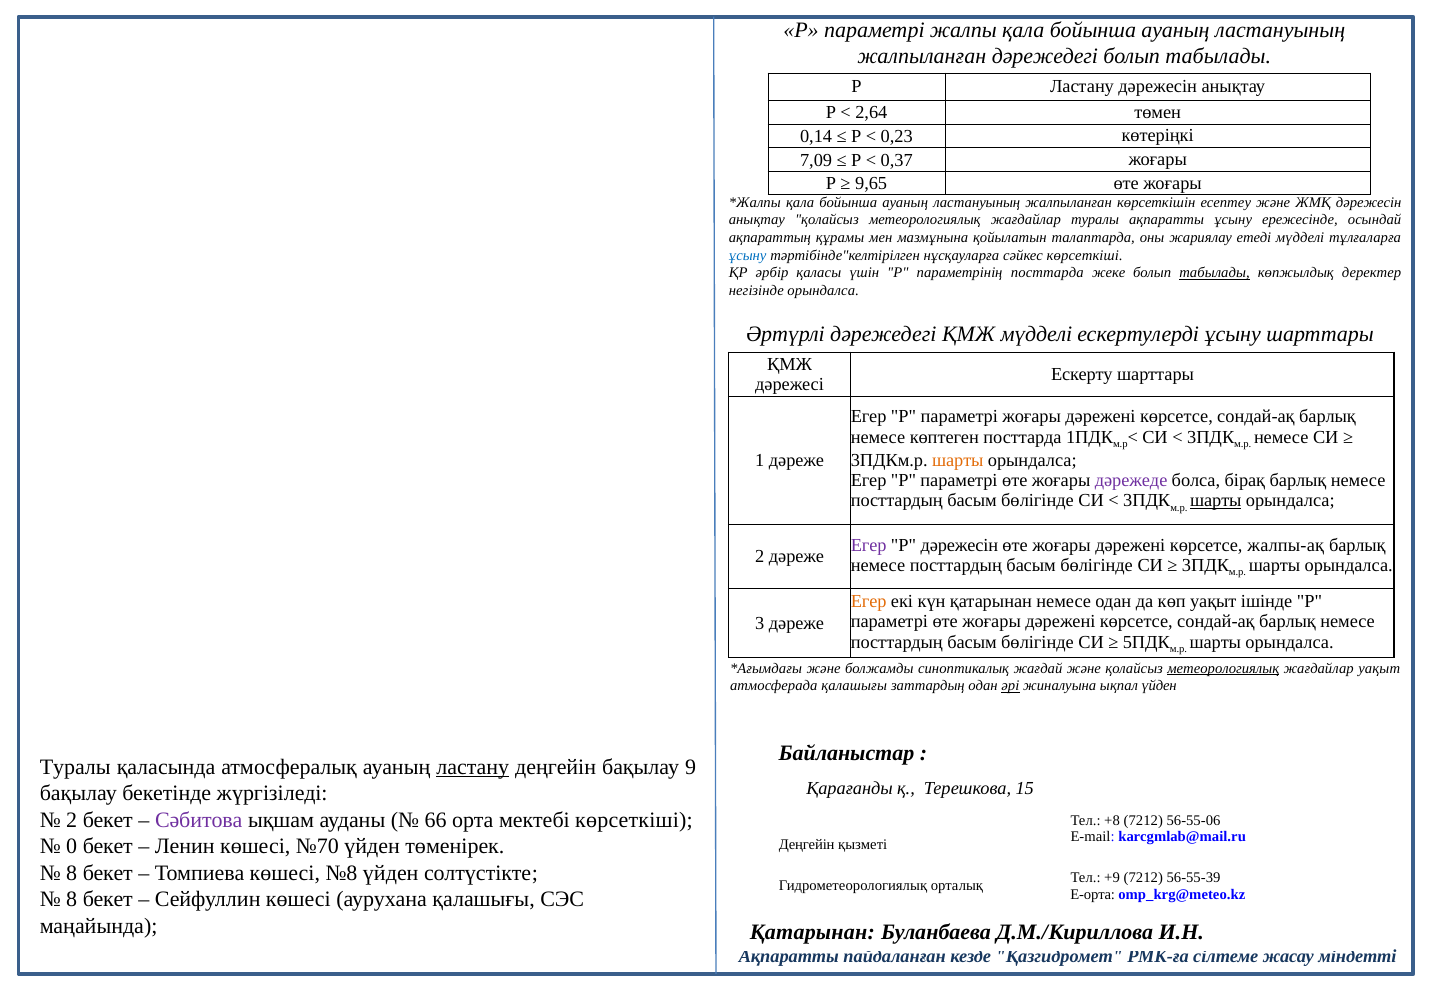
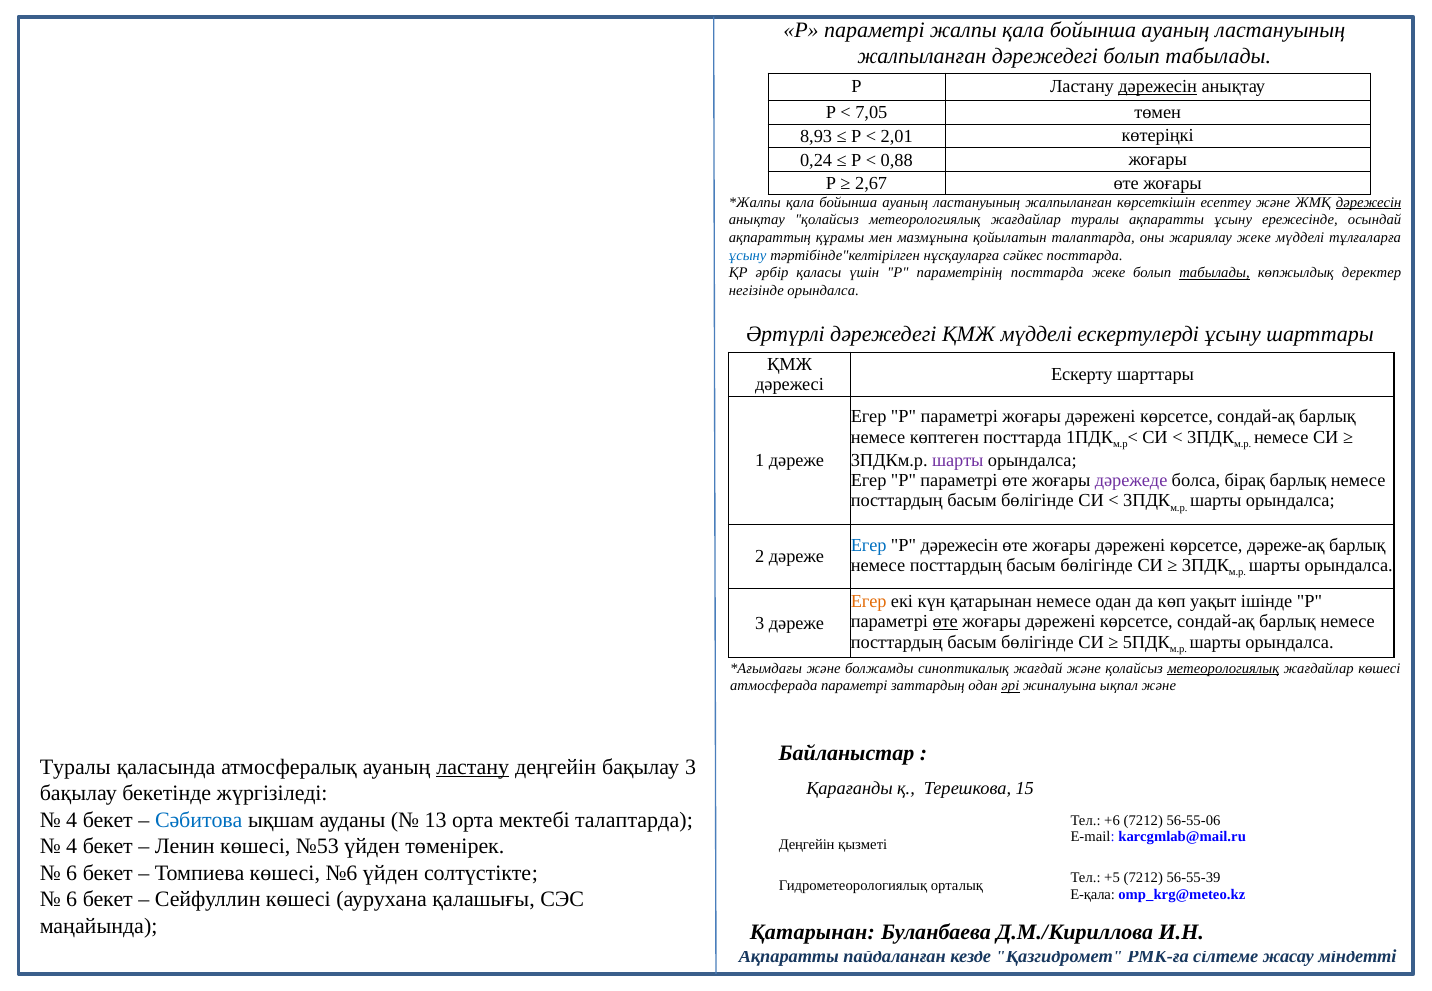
дәрежесін at (1158, 87) underline: none -> present
2,64: 2,64 -> 7,05
0,14: 0,14 -> 8,93
0,23: 0,23 -> 2,01
7,09: 7,09 -> 0,24
0,37: 0,37 -> 0,88
9,65: 9,65 -> 2,67
дәрежесін at (1369, 202) underline: none -> present
жариялау етеді: етеді -> жеке
сәйкес көрсеткіші: көрсеткіші -> посттарда
шарты at (958, 460) colour: orange -> purple
шарты at (1216, 501) underline: present -> none
Егер at (869, 545) colour: purple -> blue
жалпы-ақ: жалпы-ақ -> дәреже-ақ
өте at (945, 622) underline: none -> present
жағдайлар уақыт: уақыт -> көшесі
атмосферада қалашығы: қалашығы -> параметрі
ықпал үйден: үйден -> және
бақылау 9: 9 -> 3
2 at (72, 820): 2 -> 4
Сәбитова colour: purple -> blue
66: 66 -> 13
мектебі көрсеткіші: көрсеткіші -> талаптарда
+8: +8 -> +6
0 at (72, 847): 0 -> 4
№70: №70 -> №53
8 at (72, 873): 8 -> 6
№8: №8 -> №6
+9: +9 -> +5
E-орта: E-орта -> E-қала
8 at (72, 900): 8 -> 6
